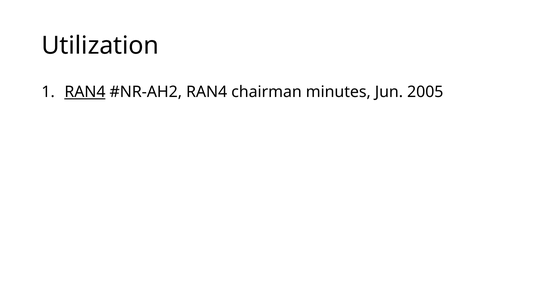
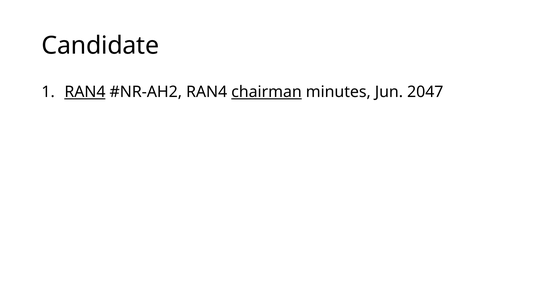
Utilization: Utilization -> Candidate
chairman underline: none -> present
2005: 2005 -> 2047
